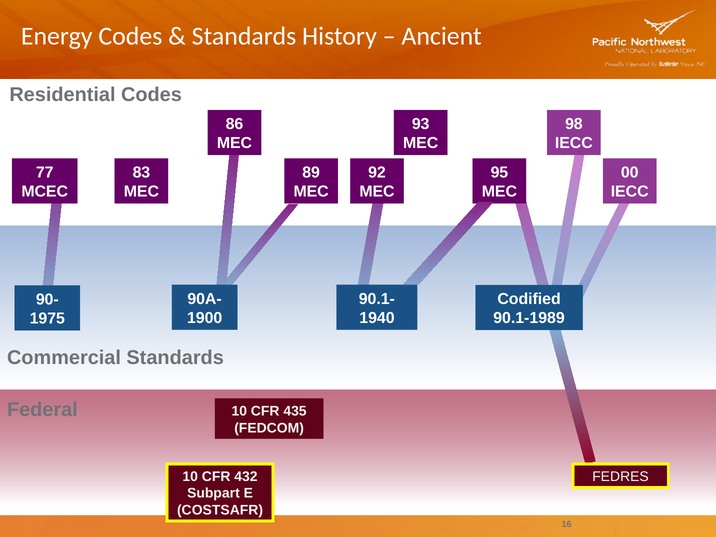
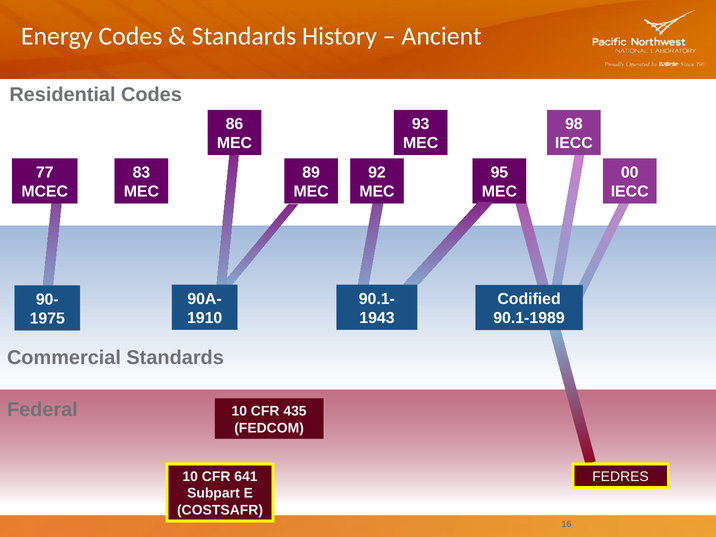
1900: 1900 -> 1910
1940: 1940 -> 1943
432: 432 -> 641
